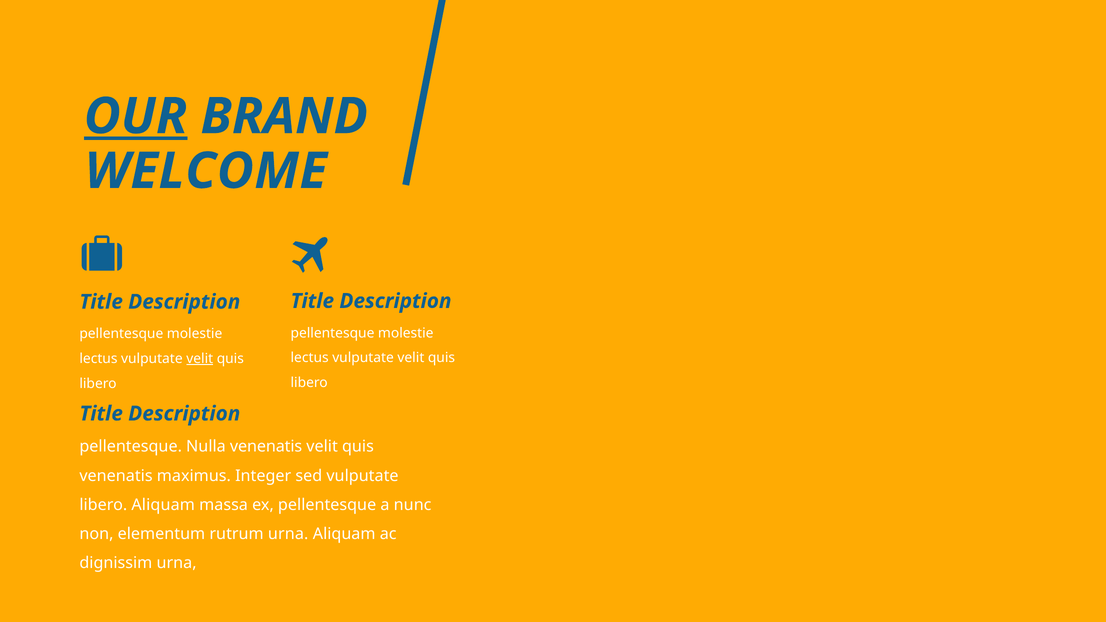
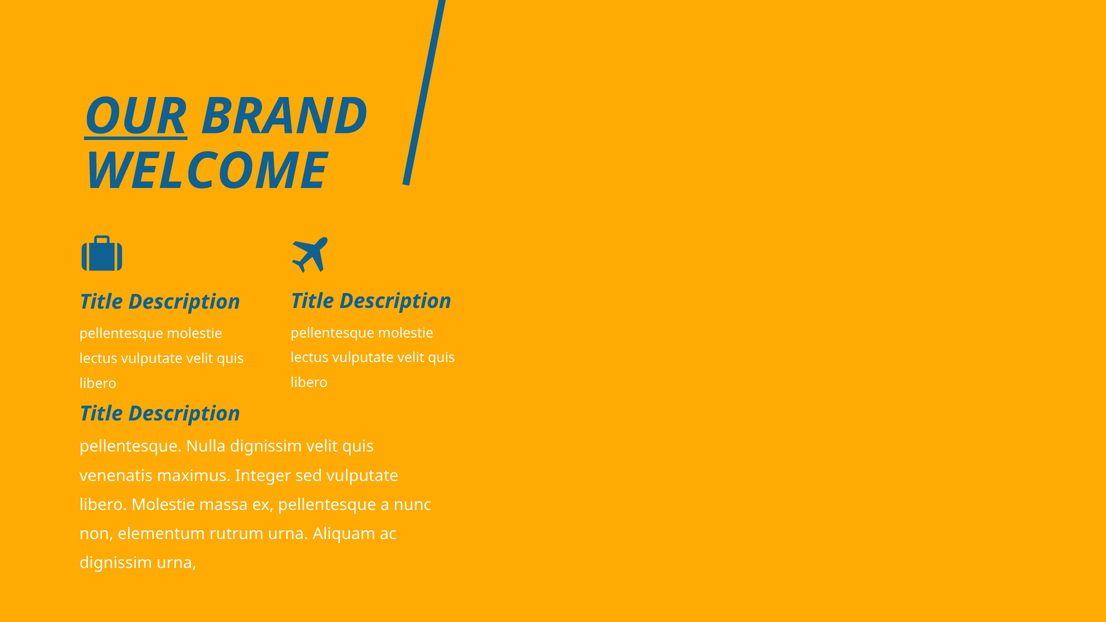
velit at (200, 359) underline: present -> none
Nulla venenatis: venenatis -> dignissim
libero Aliquam: Aliquam -> Molestie
